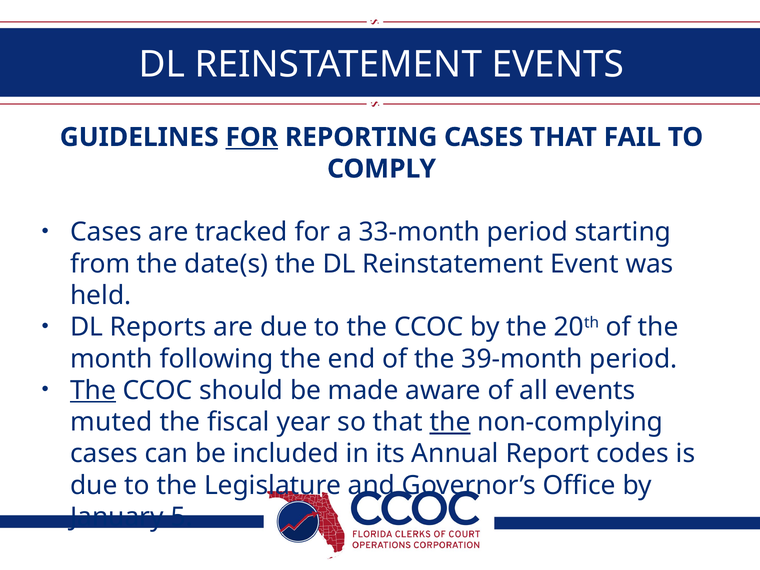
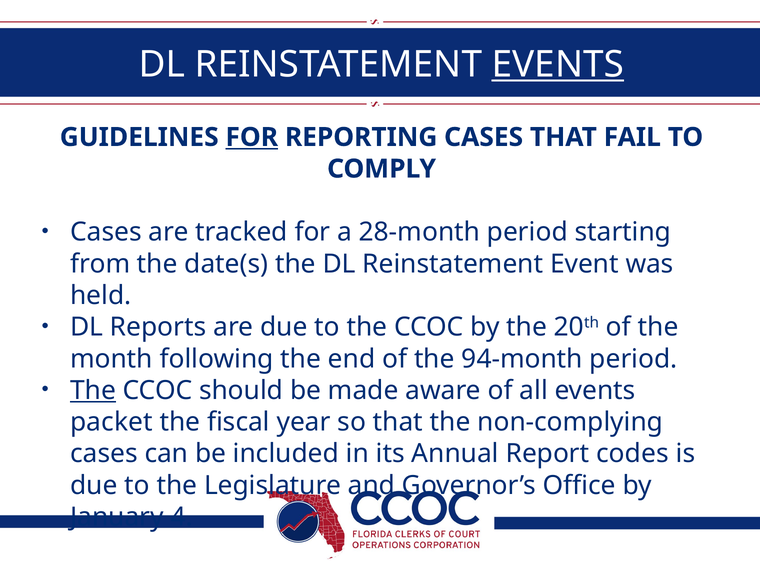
EVENTS at (558, 64) underline: none -> present
33-month: 33-month -> 28-month
39-month: 39-month -> 94-month
muted: muted -> packet
the at (450, 422) underline: present -> none
5: 5 -> 4
